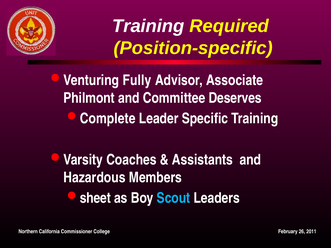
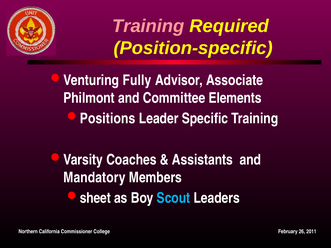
Training at (148, 26) colour: white -> pink
Deserves: Deserves -> Elements
Complete: Complete -> Positions
Hazardous: Hazardous -> Mandatory
